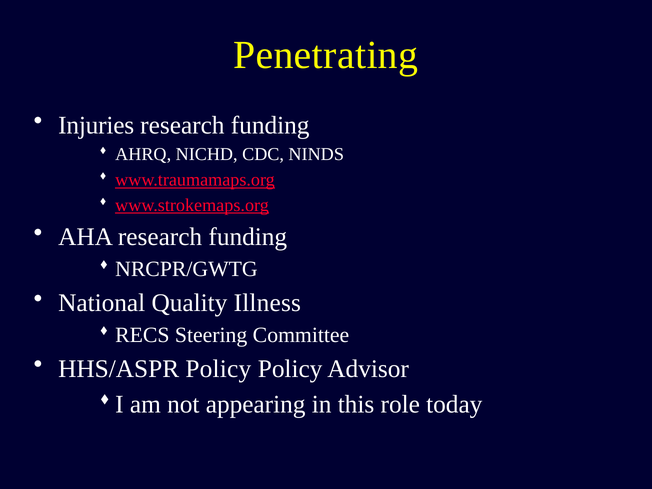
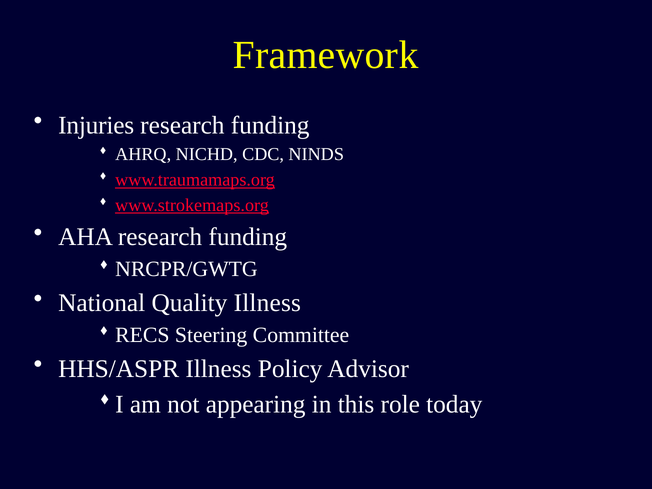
Penetrating: Penetrating -> Framework
HHS/ASPR Policy: Policy -> Illness
